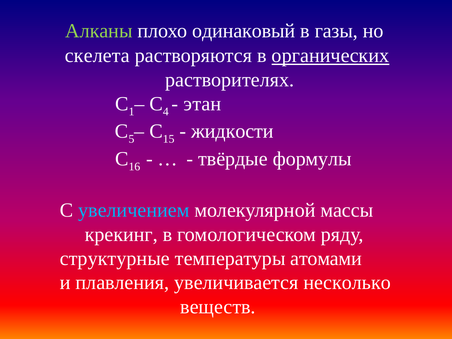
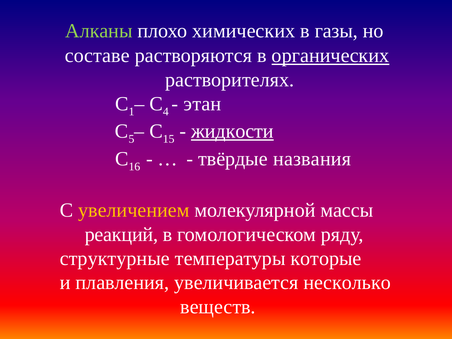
одинаковый: одинаковый -> химических
скелета: скелета -> составе
жидкости underline: none -> present
формулы: формулы -> названия
увеличением colour: light blue -> yellow
крекинг: крекинг -> реакций
атомами: атомами -> которые
